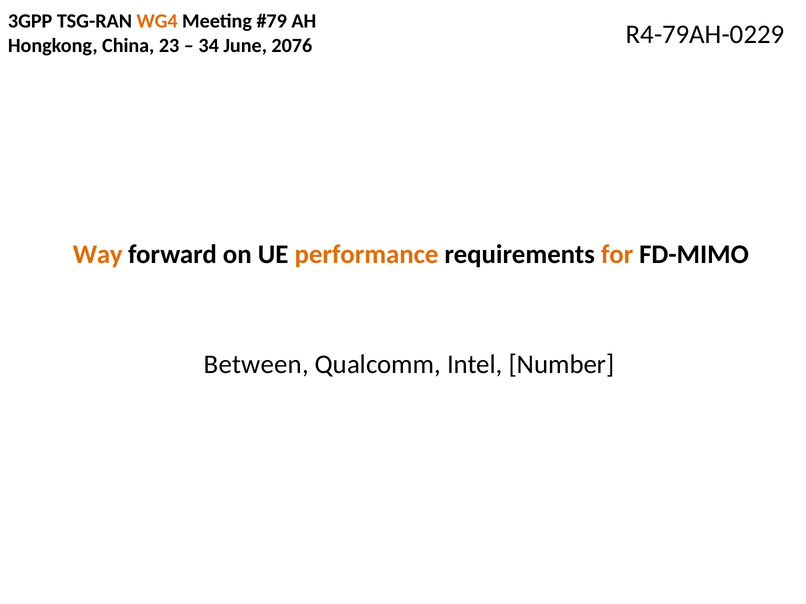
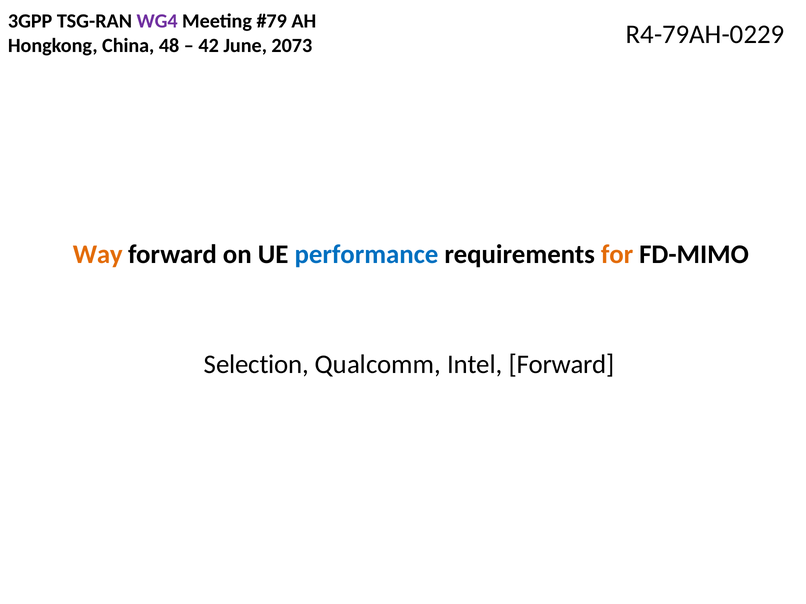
WG4 colour: orange -> purple
23: 23 -> 48
34: 34 -> 42
2076: 2076 -> 2073
performance colour: orange -> blue
Between: Between -> Selection
Intel Number: Number -> Forward
